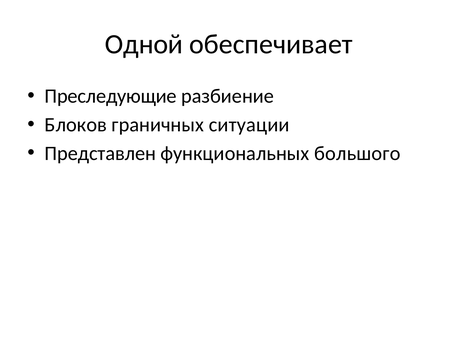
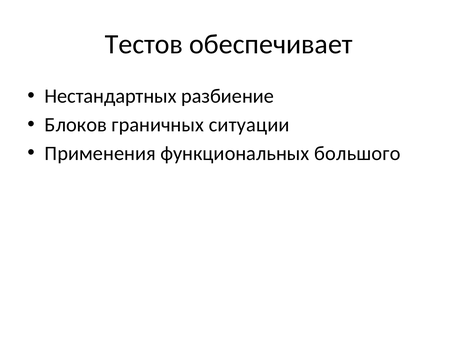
Одной: Одной -> Тестов
Преследующие: Преследующие -> Нестандартных
Представлен: Представлен -> Применения
